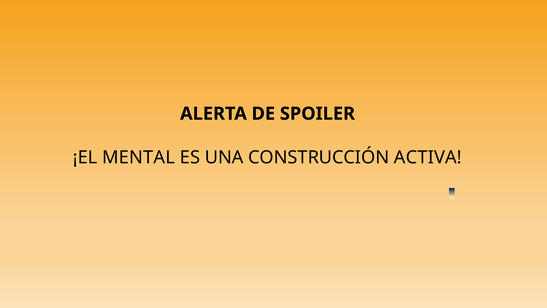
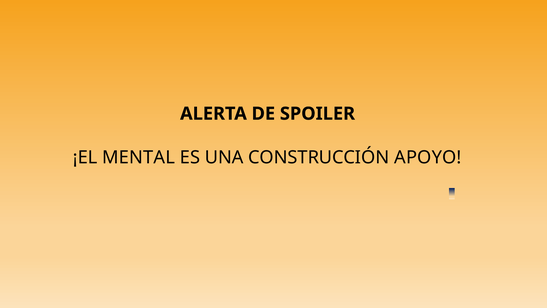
ACTIVA: ACTIVA -> APOYO
